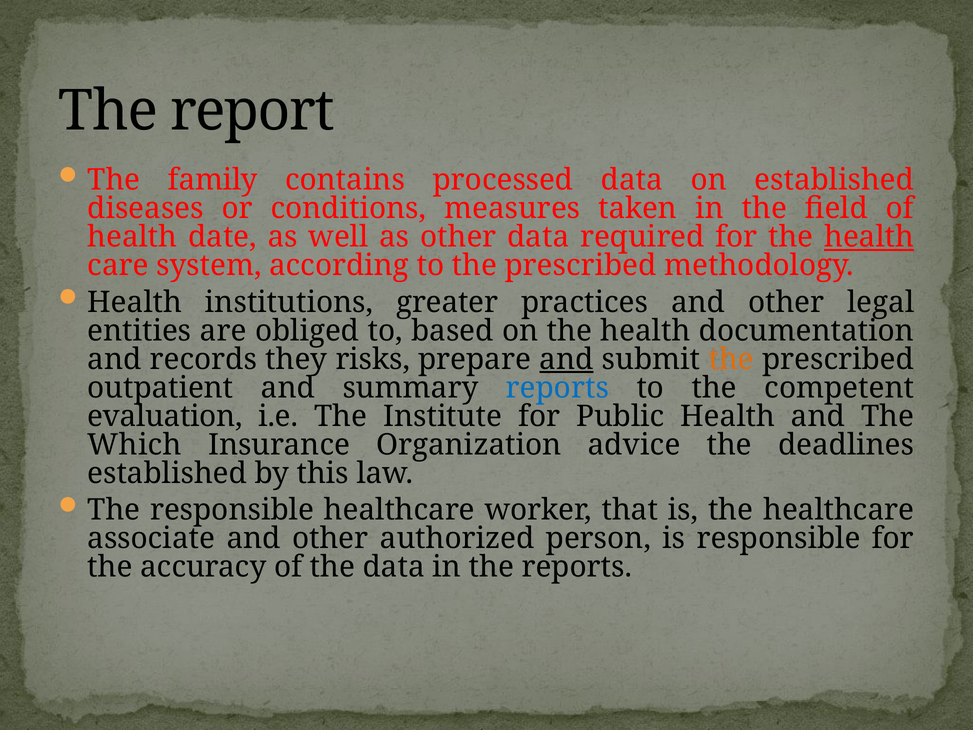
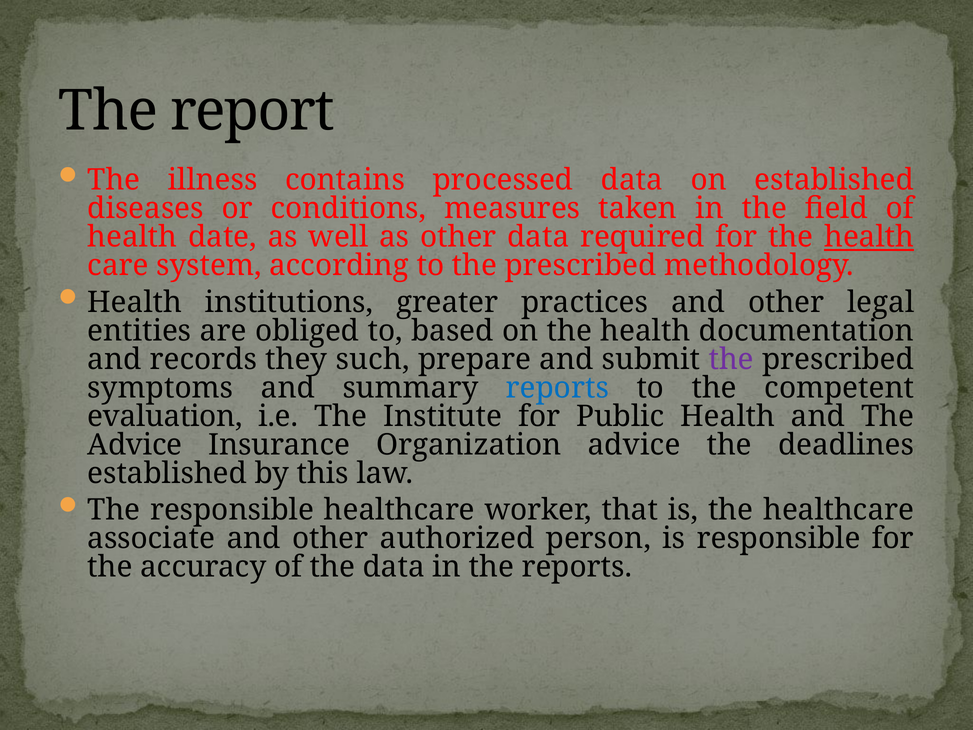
family: family -> illness
risks: risks -> such
and at (567, 359) underline: present -> none
the at (731, 359) colour: orange -> purple
outpatient: outpatient -> symptoms
Which at (135, 445): Which -> Advice
